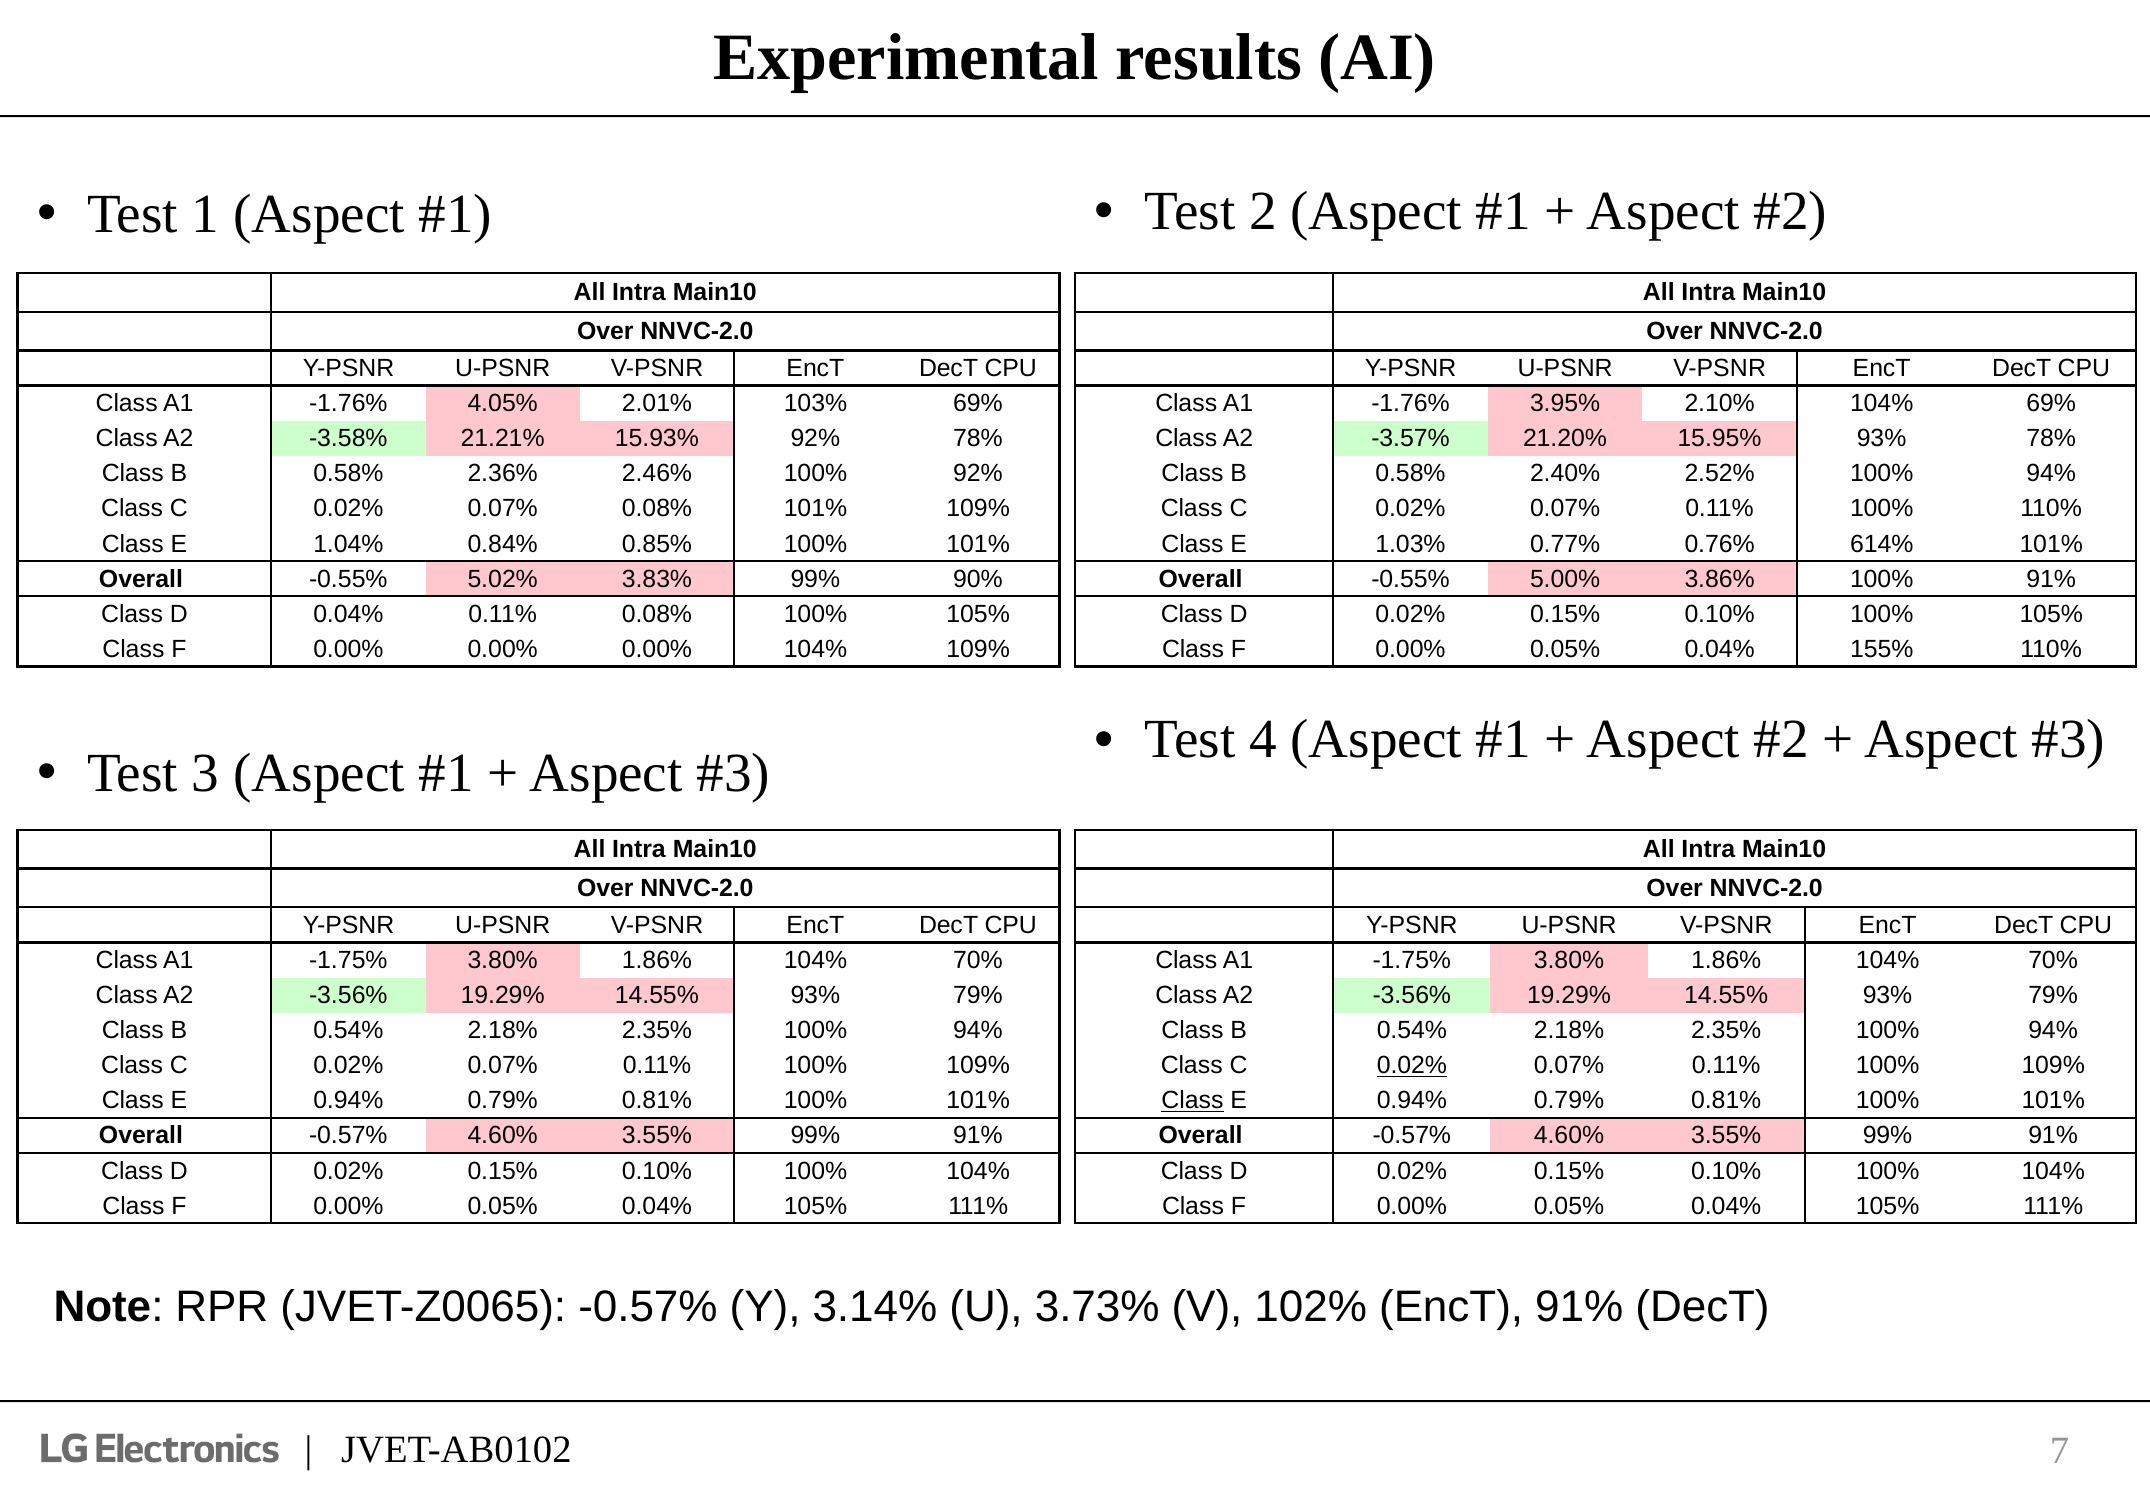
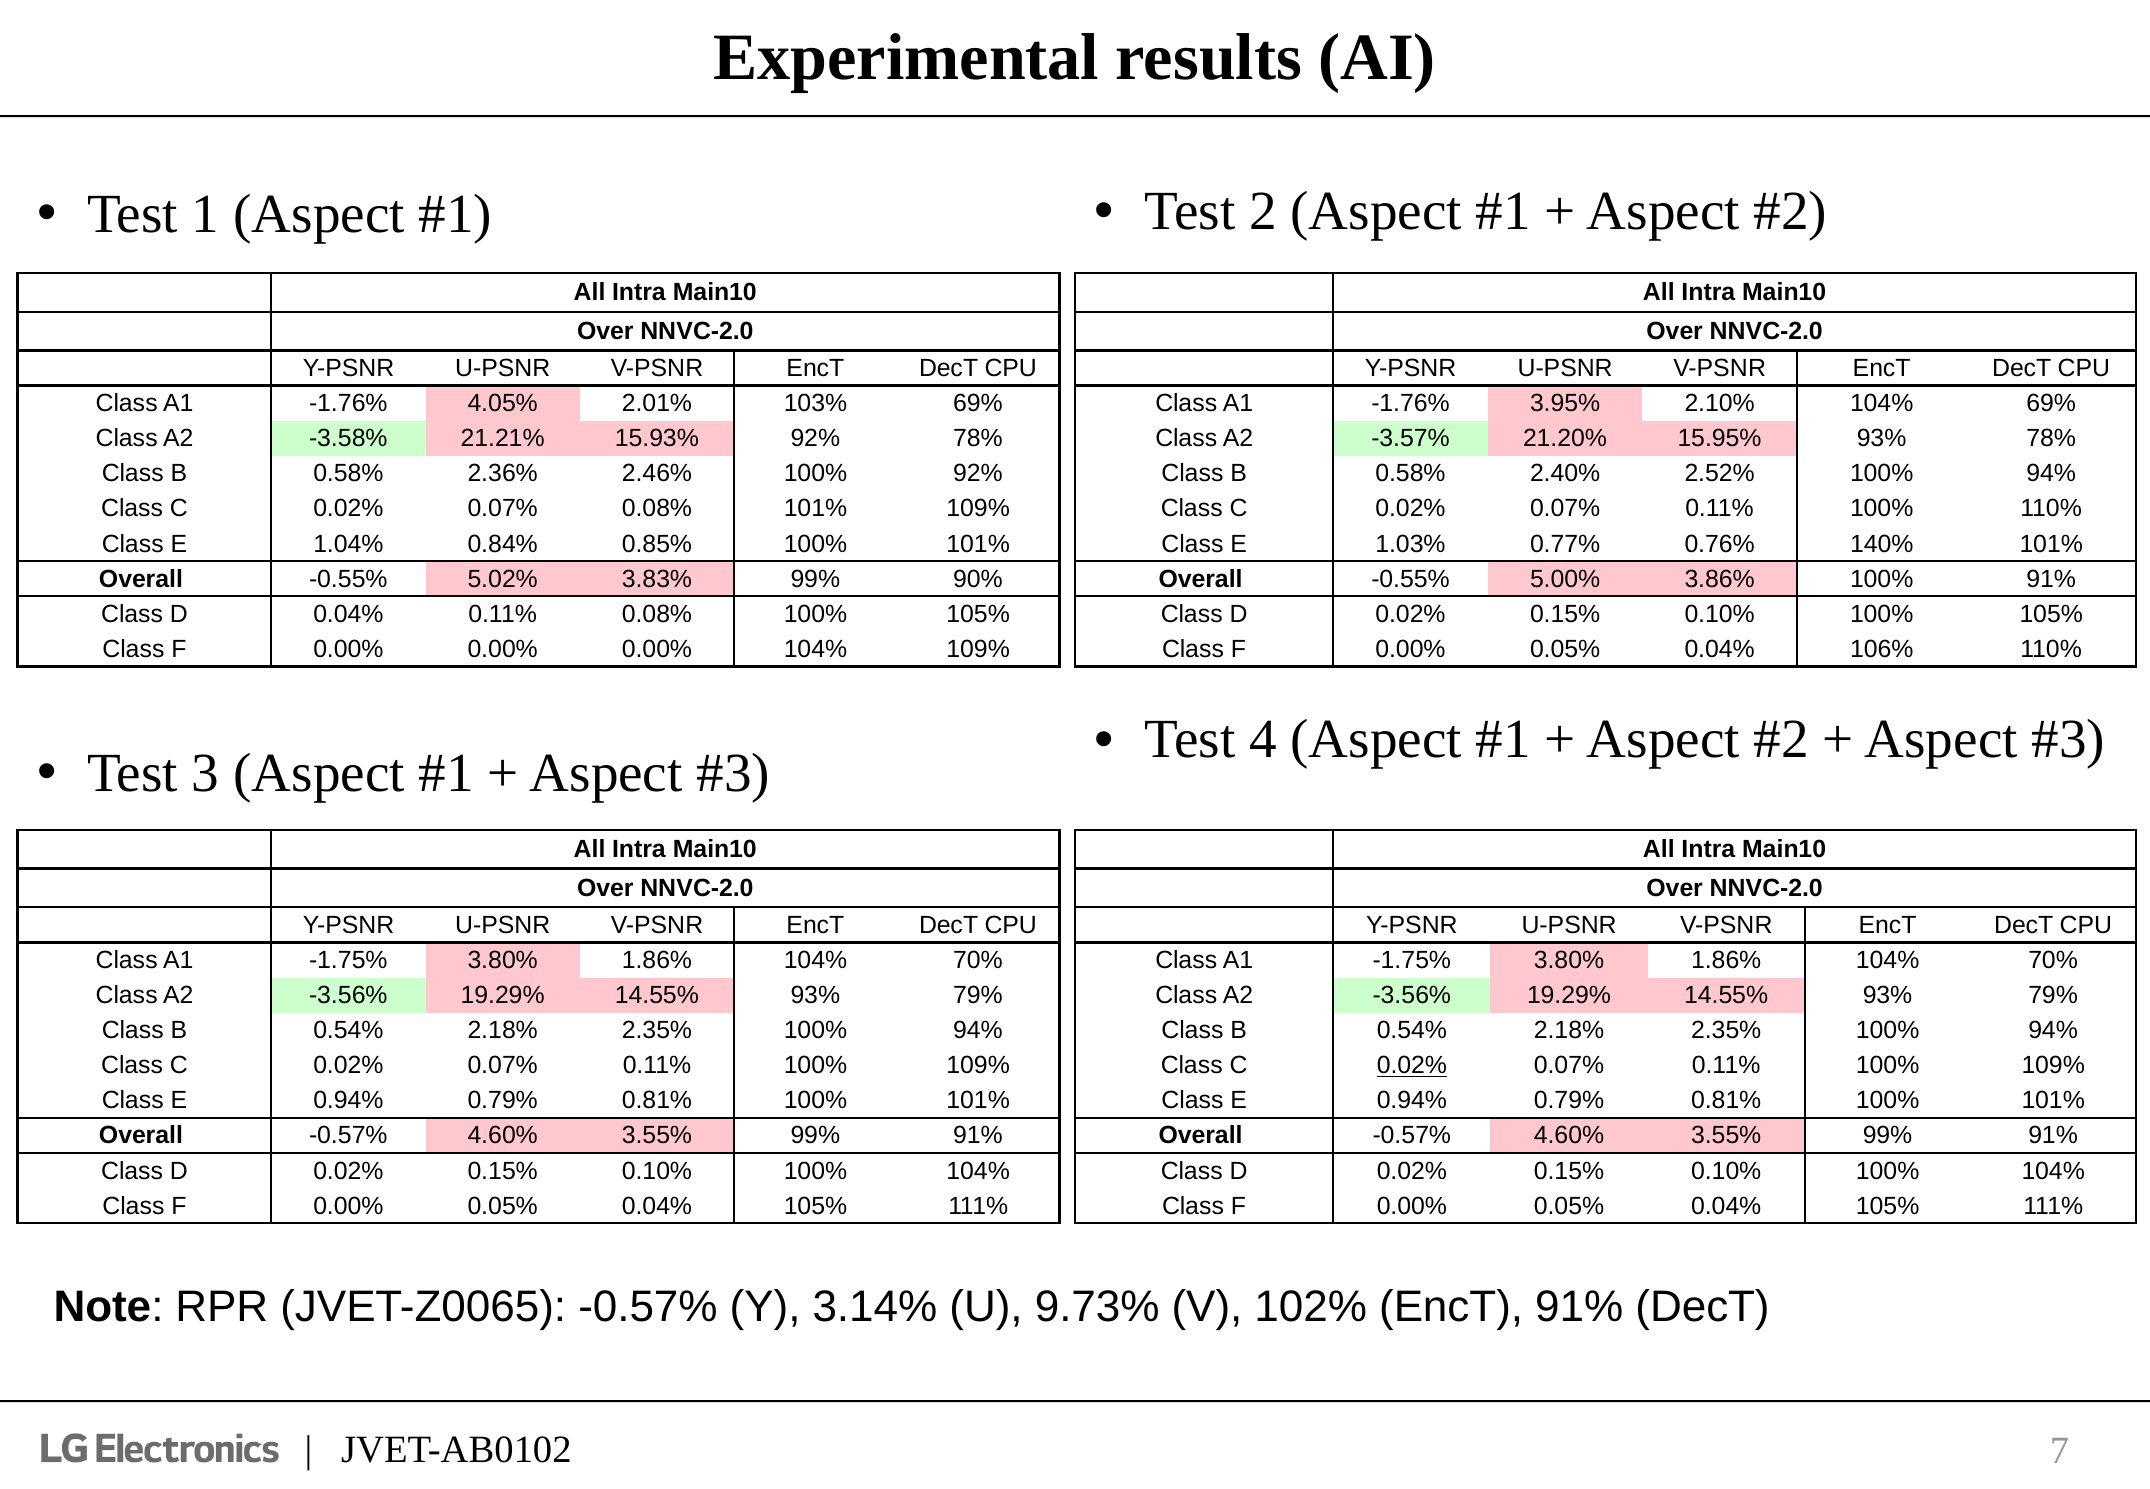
614%: 614% -> 140%
155%: 155% -> 106%
Class at (1192, 1100) underline: present -> none
3.73%: 3.73% -> 9.73%
